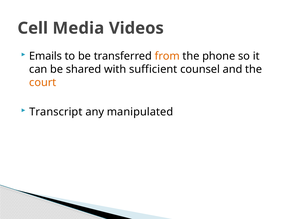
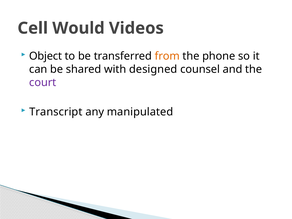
Media: Media -> Would
Emails: Emails -> Object
sufficient: sufficient -> designed
court colour: orange -> purple
